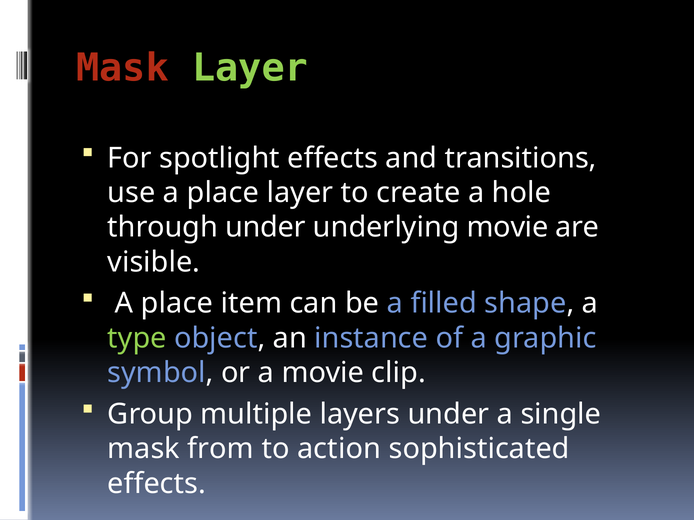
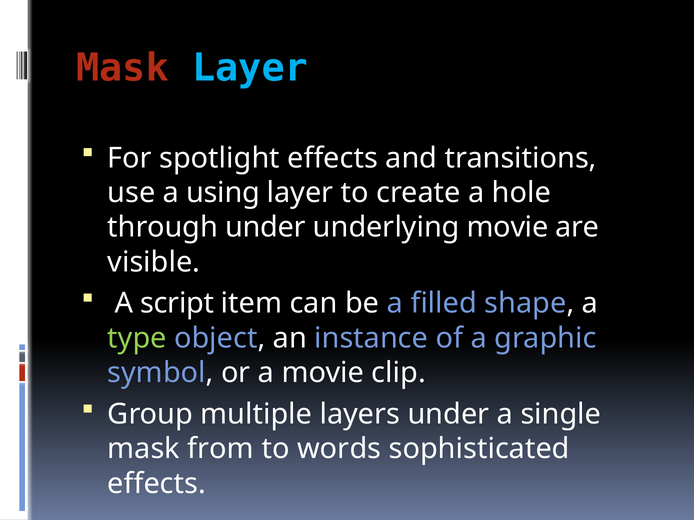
Layer at (250, 68) colour: light green -> light blue
use a place: place -> using
place at (177, 304): place -> script
action: action -> words
